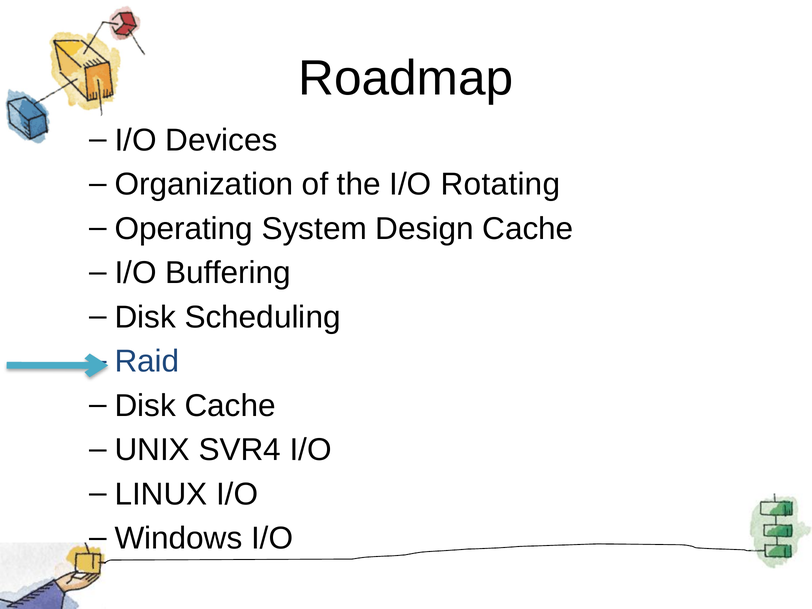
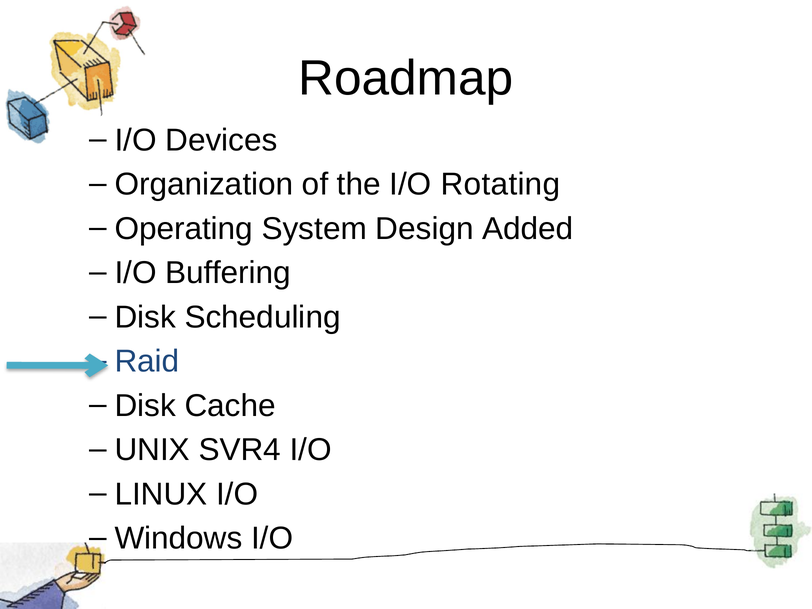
Design Cache: Cache -> Added
